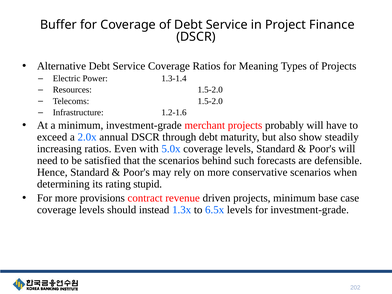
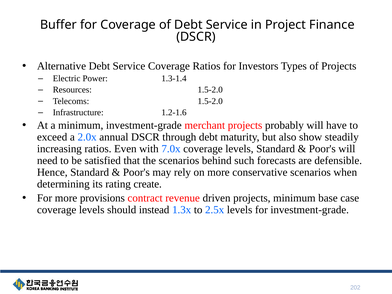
Meaning: Meaning -> Investors
5.0x: 5.0x -> 7.0x
stupid: stupid -> create
6.5x: 6.5x -> 2.5x
